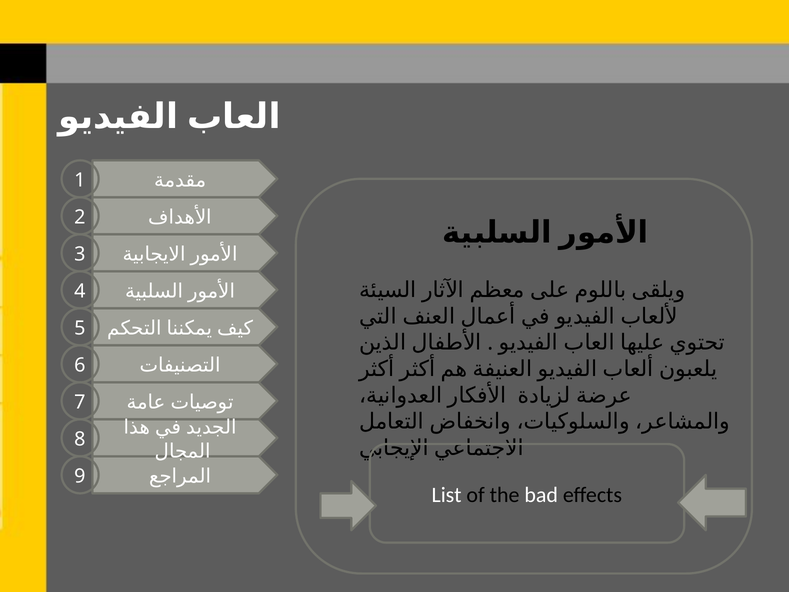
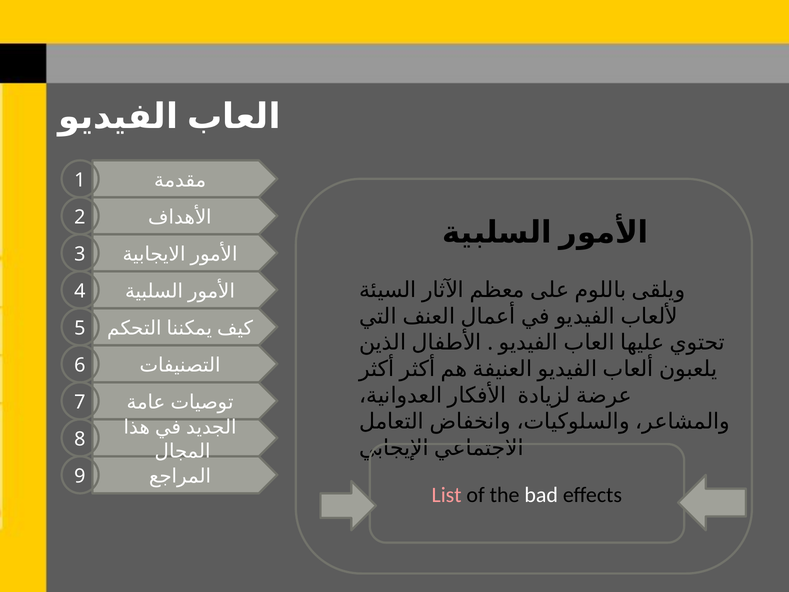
List colour: white -> pink
